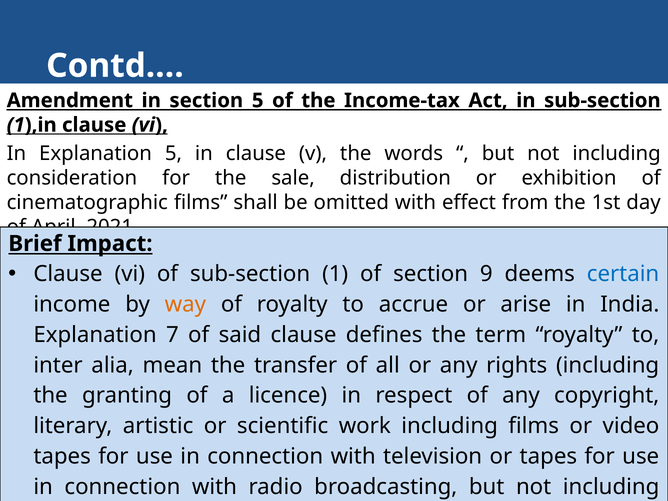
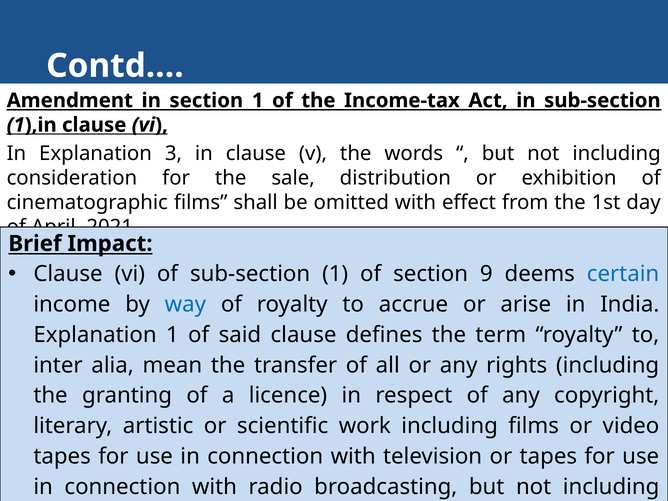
section 5: 5 -> 1
Explanation 5: 5 -> 3
way colour: orange -> blue
Explanation 7: 7 -> 1
